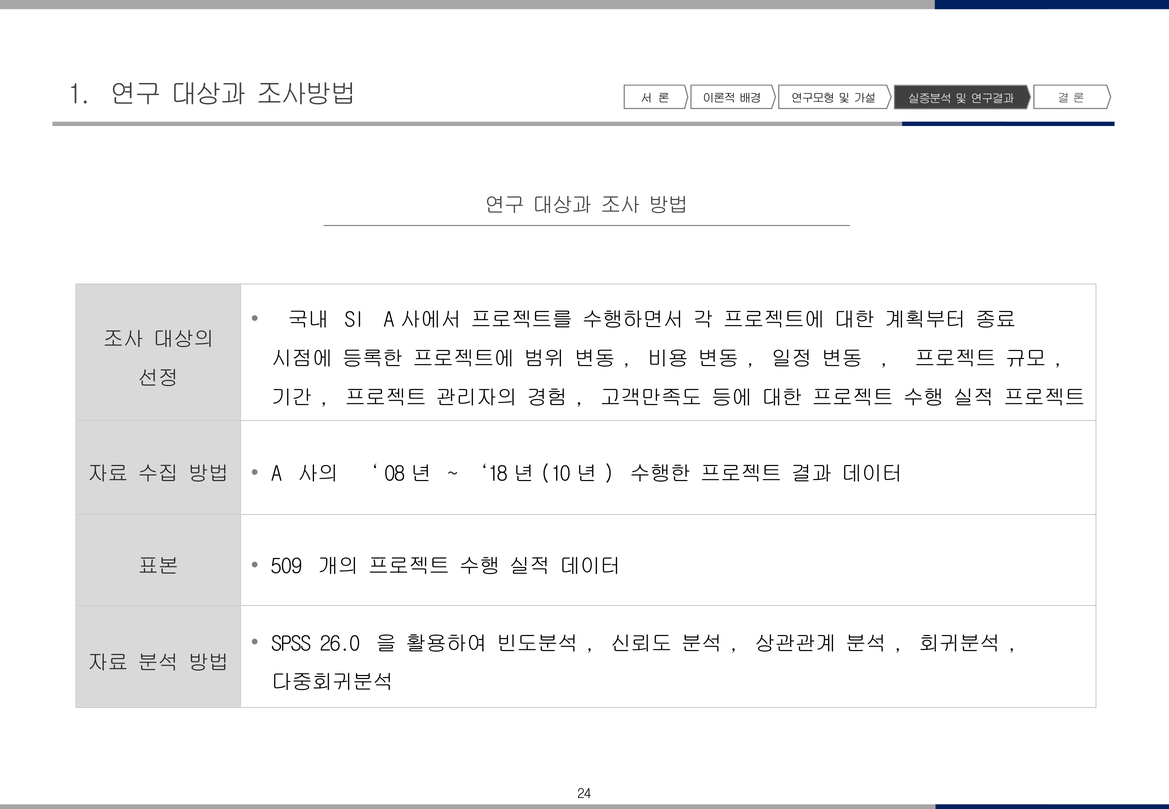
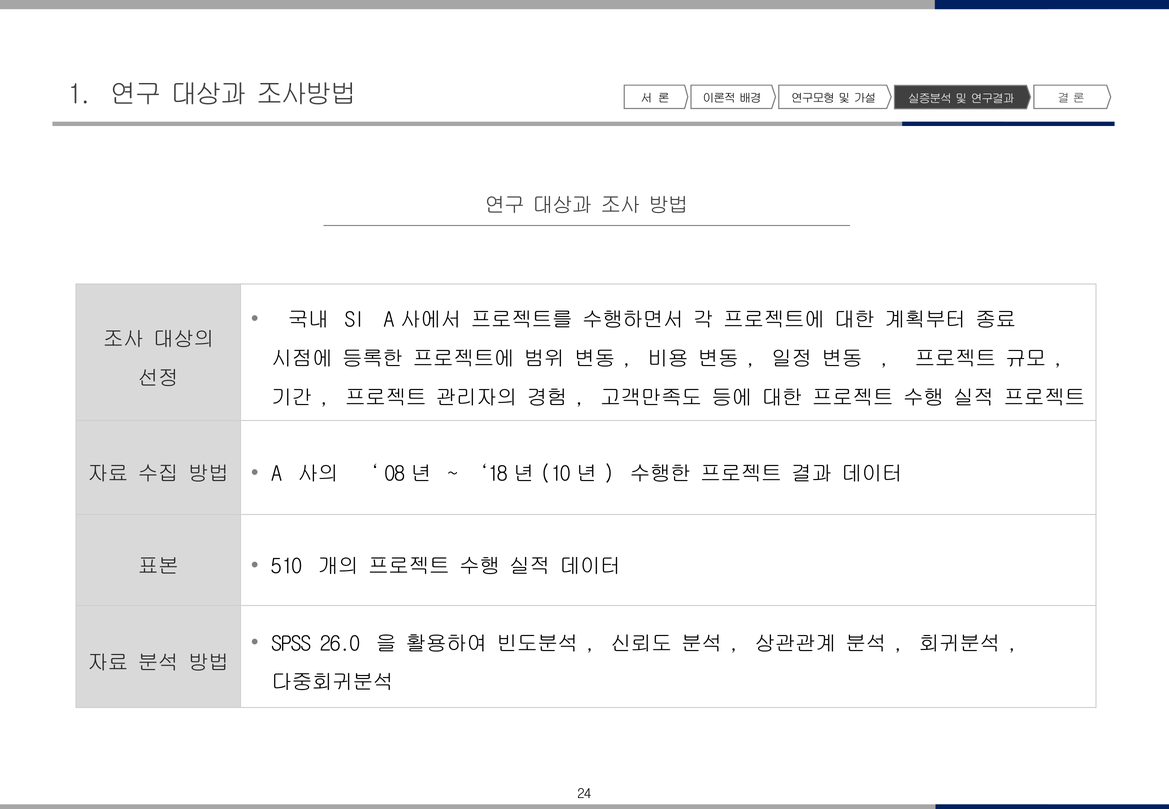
509: 509 -> 510
